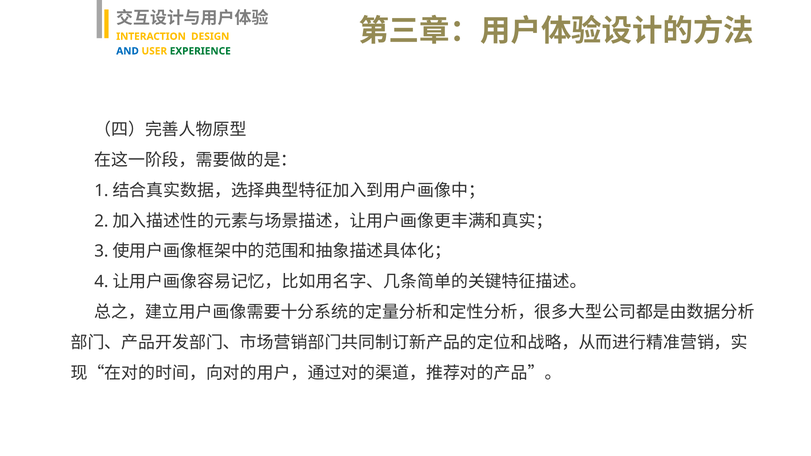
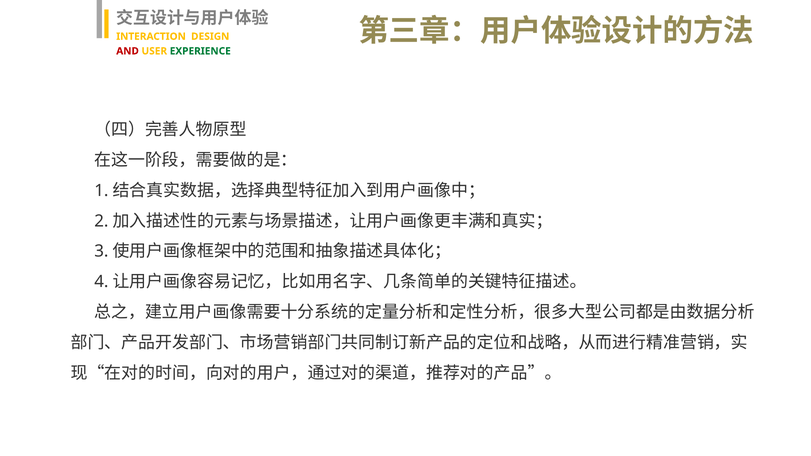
AND colour: blue -> red
